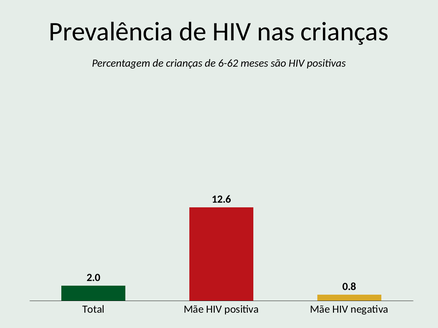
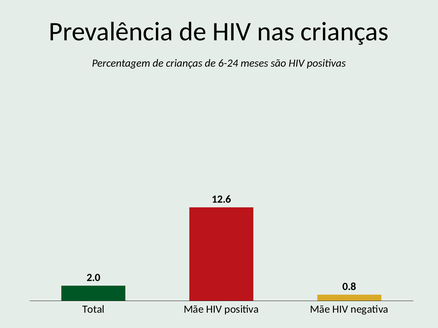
6-62: 6-62 -> 6-24
